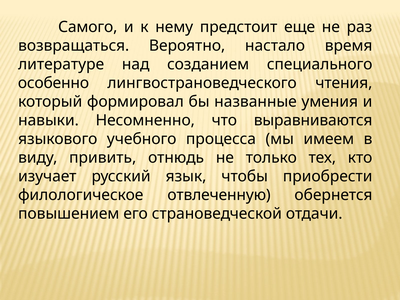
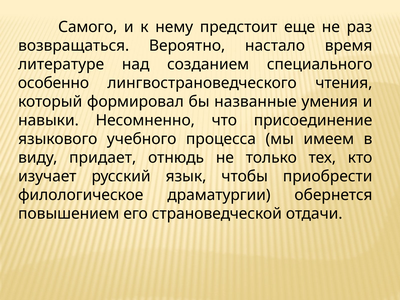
выравниваются: выравниваются -> присоединение
привить: привить -> придает
отвлеченную: отвлеченную -> драматургии
